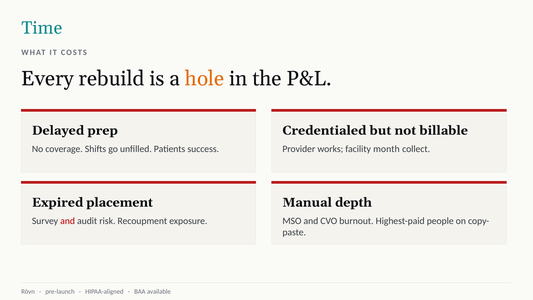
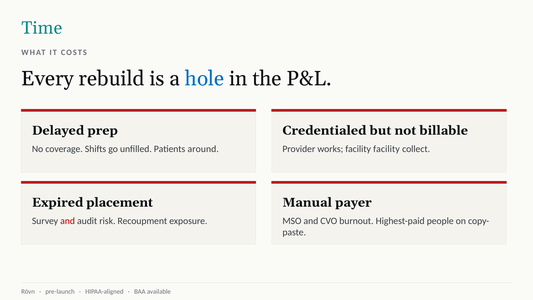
hole colour: orange -> blue
success: success -> around
facility month: month -> facility
depth: depth -> payer
